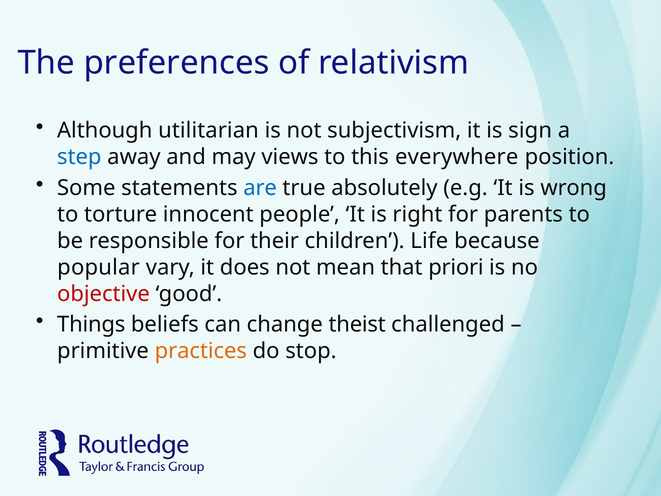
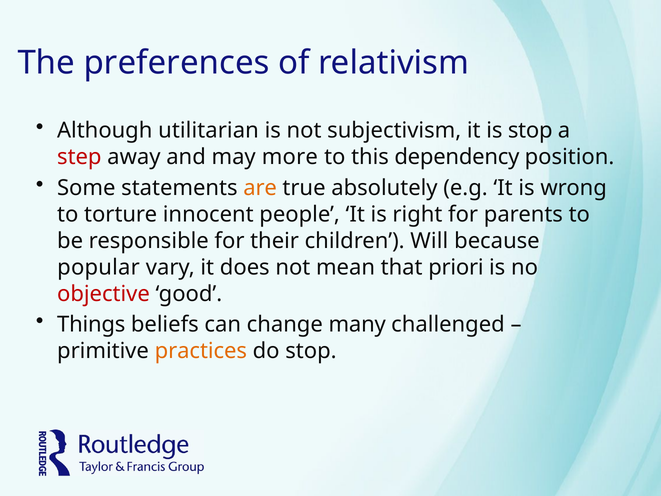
is sign: sign -> stop
step colour: blue -> red
views: views -> more
everywhere: everywhere -> dependency
are colour: blue -> orange
Life: Life -> Will
theist: theist -> many
